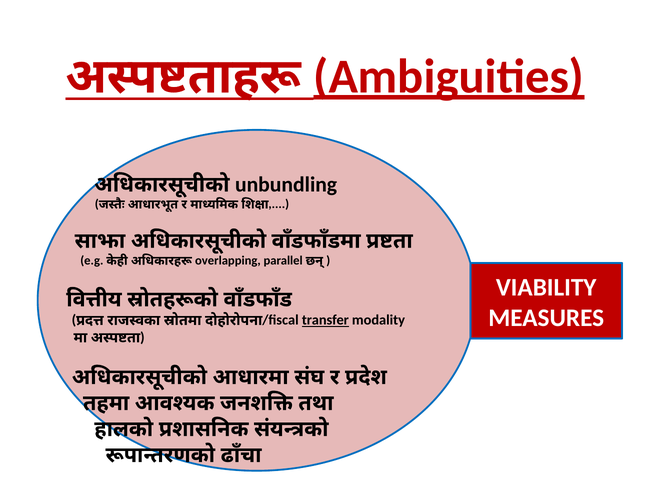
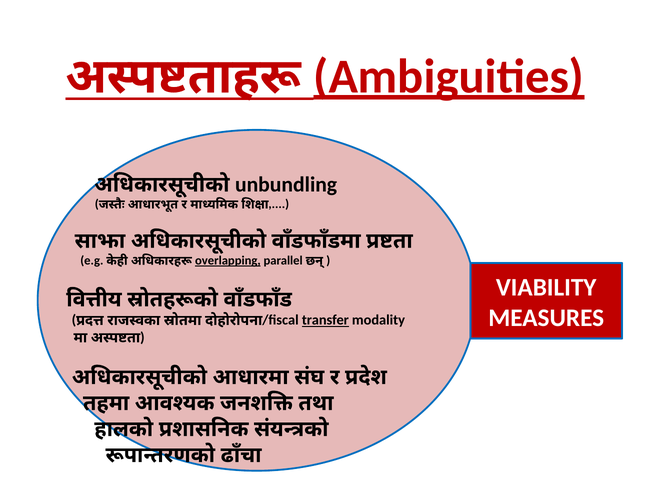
overlapping underline: none -> present
